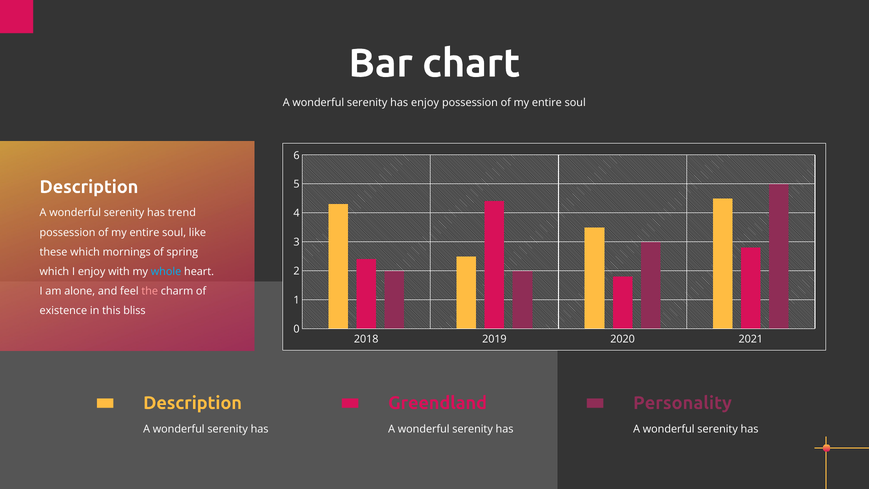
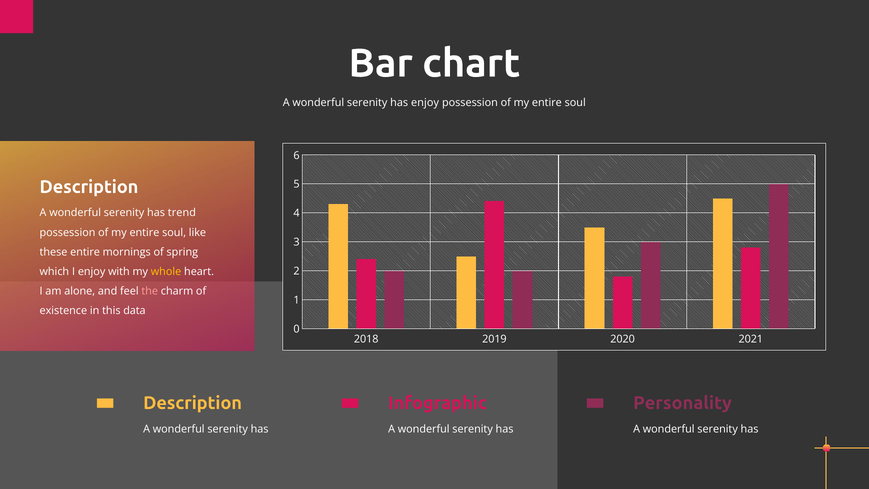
these which: which -> entire
whole colour: light blue -> yellow
bliss: bliss -> data
Greendland: Greendland -> Infographic
